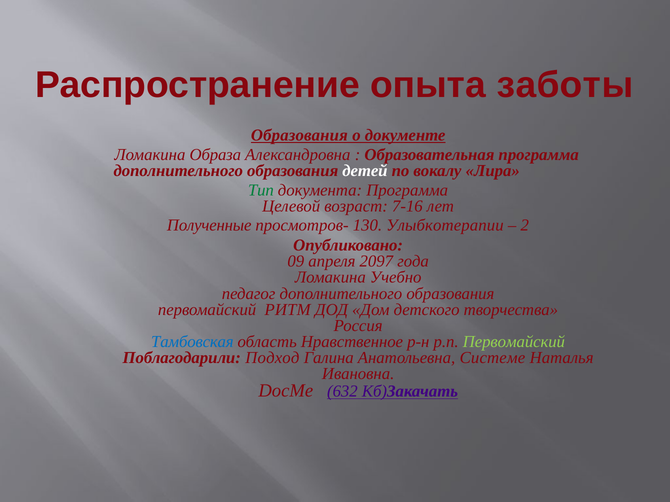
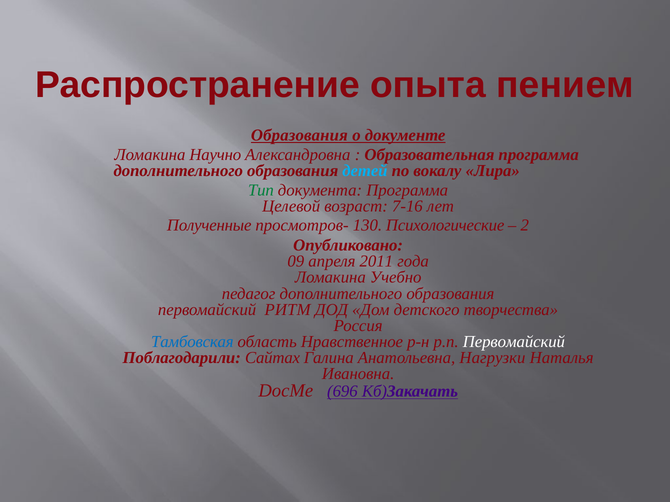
заботы: заботы -> пением
Образа: Образа -> Научно
детей colour: white -> light blue
Улыбкотерапии: Улыбкотерапии -> Психологические
2097: 2097 -> 2011
Первомайский at (514, 342) colour: light green -> white
Подход: Подход -> Сайтах
Системе: Системе -> Нагрузки
632: 632 -> 696
